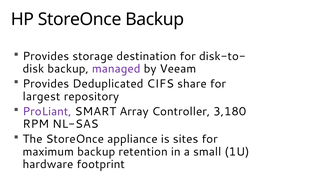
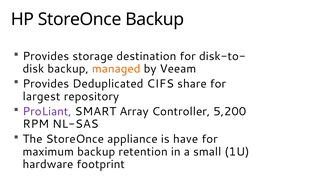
managed colour: purple -> orange
3,180: 3,180 -> 5,200
sites: sites -> have
